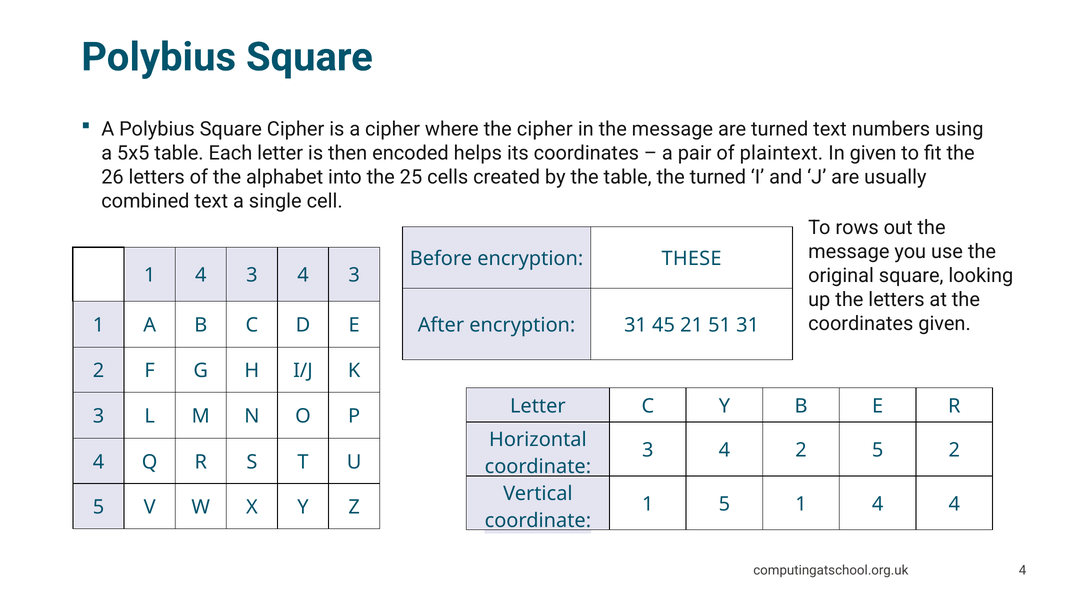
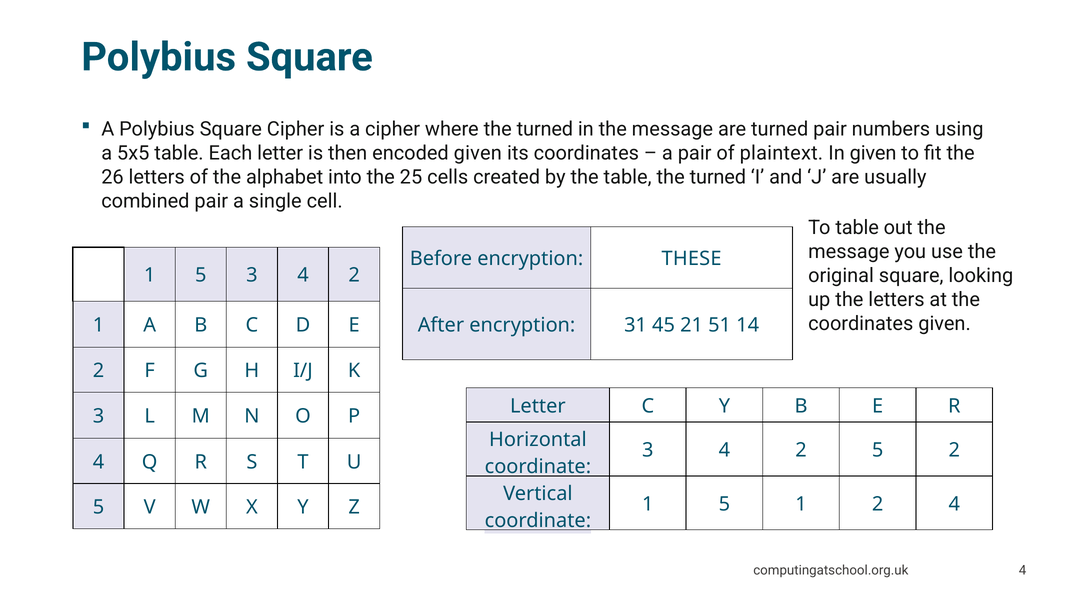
where the cipher: cipher -> turned
turned text: text -> pair
encoded helps: helps -> given
combined text: text -> pair
To rows: rows -> table
4 at (201, 276): 4 -> 5
3 at (354, 276): 3 -> 2
51 31: 31 -> 14
5 1 4: 4 -> 2
